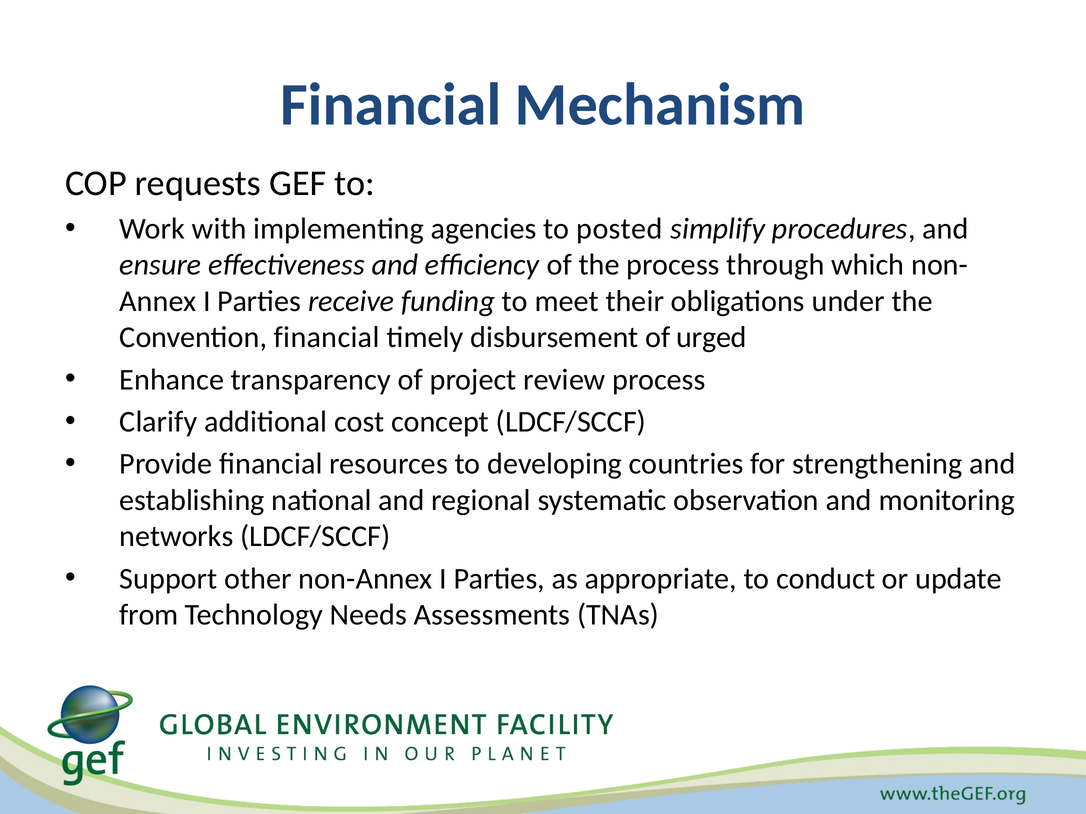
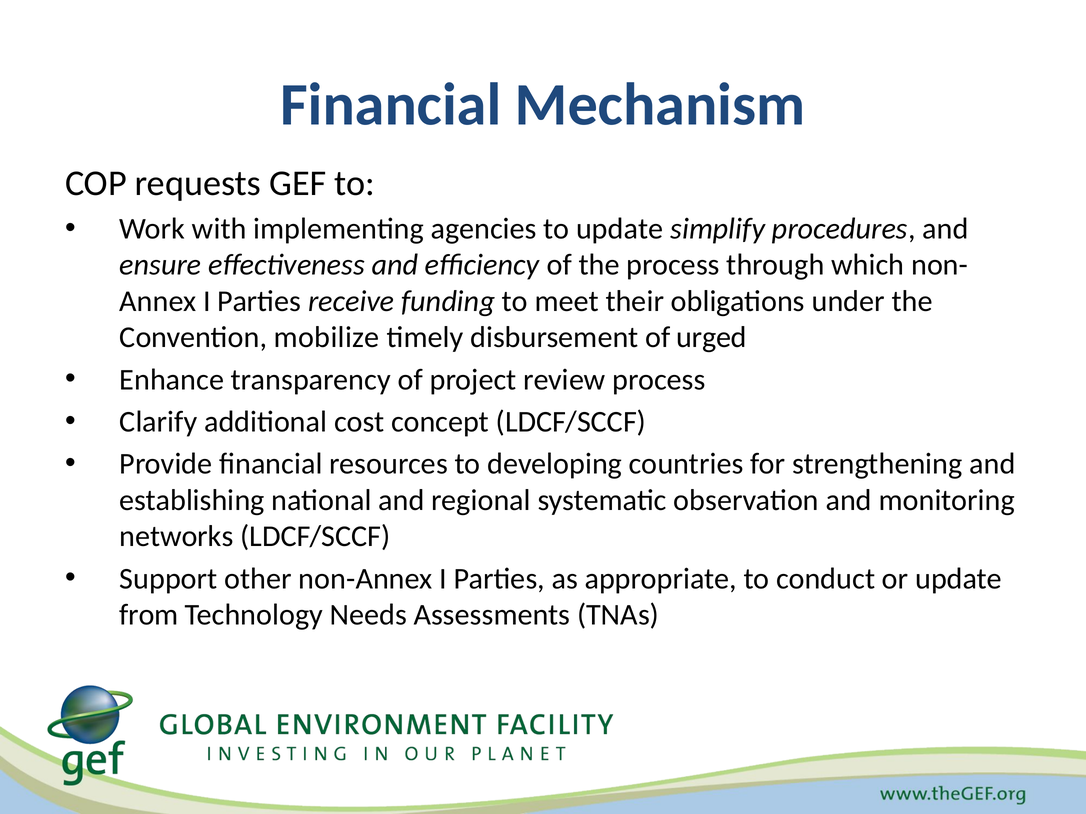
to posted: posted -> update
Convention financial: financial -> mobilize
